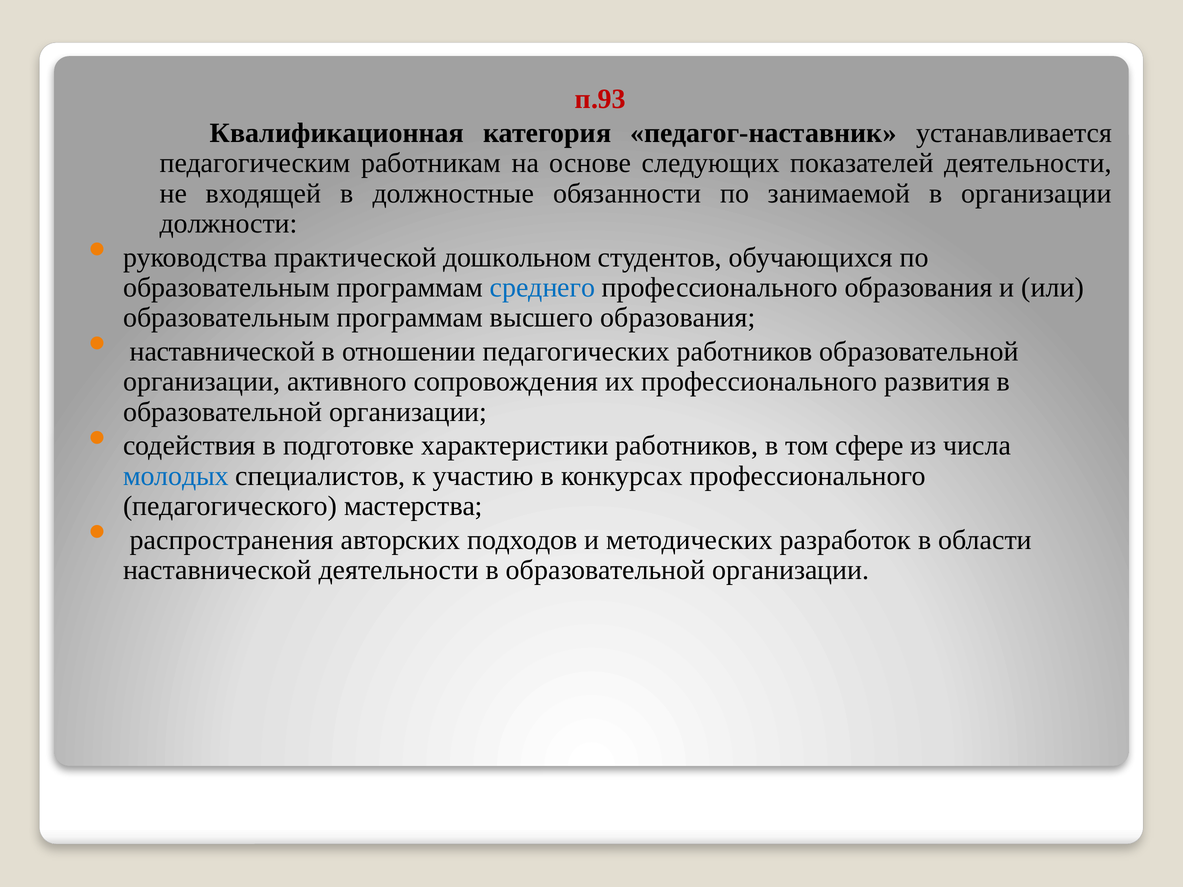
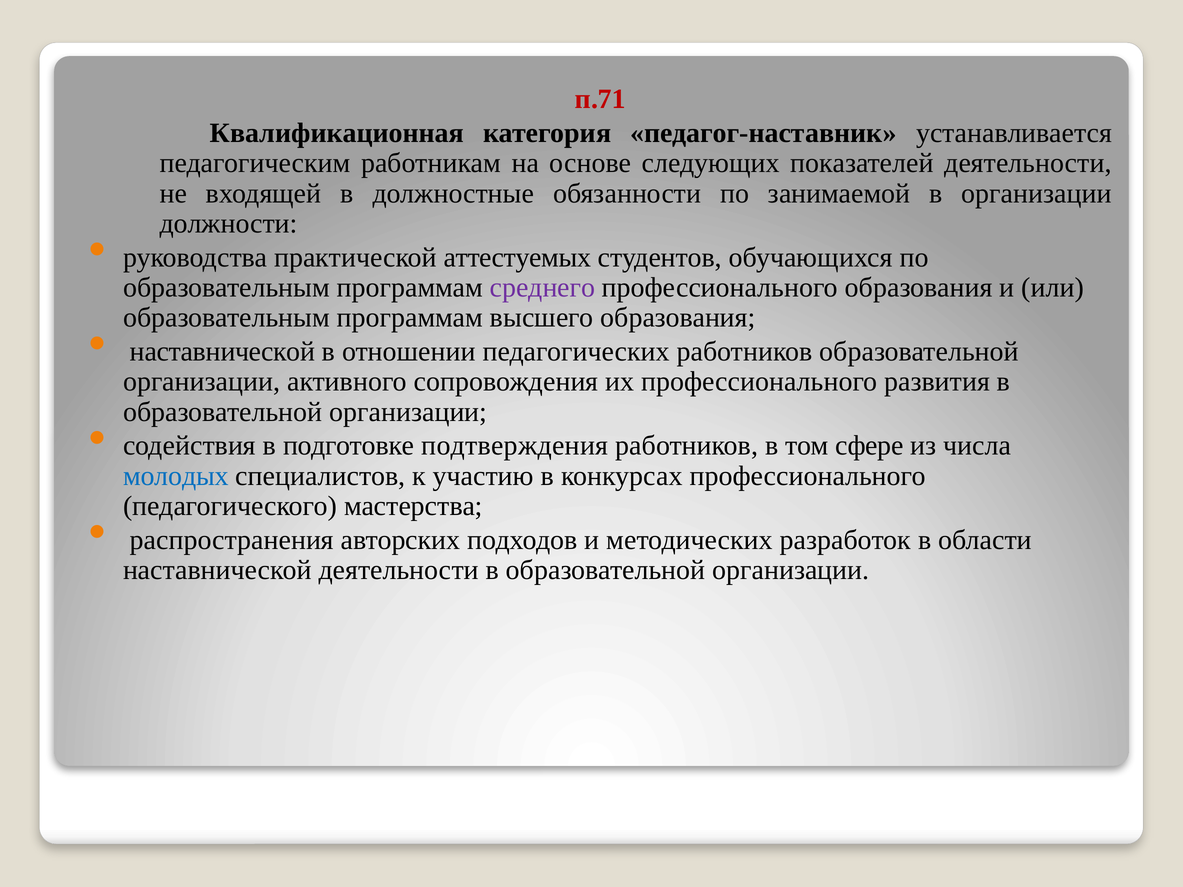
п.93: п.93 -> п.71
дошкольном: дошкольном -> аттестуемых
среднего colour: blue -> purple
характеристики: характеристики -> подтверждения
